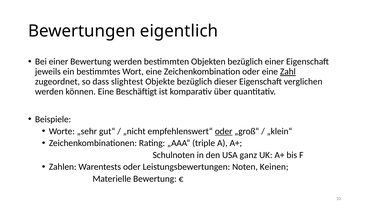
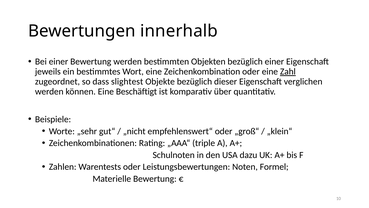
eigentlich: eigentlich -> innerhalb
oder at (224, 131) underline: present -> none
ganz: ganz -> dazu
Keinen: Keinen -> Formel
